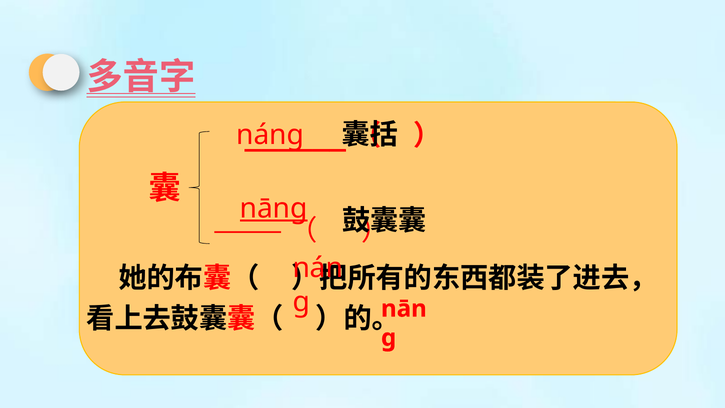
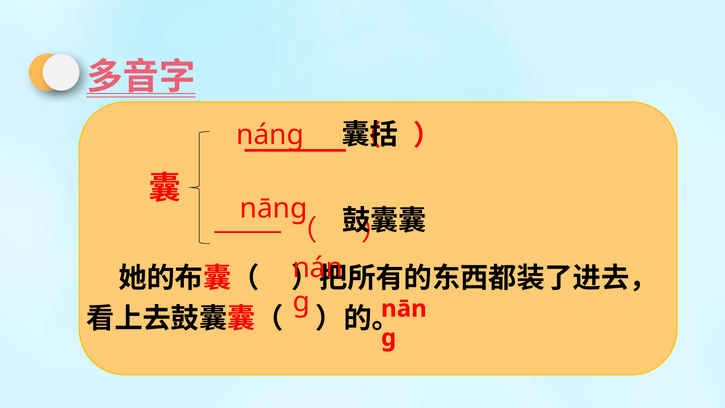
nāng underline: present -> none
